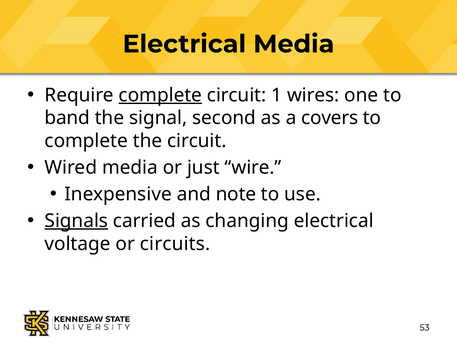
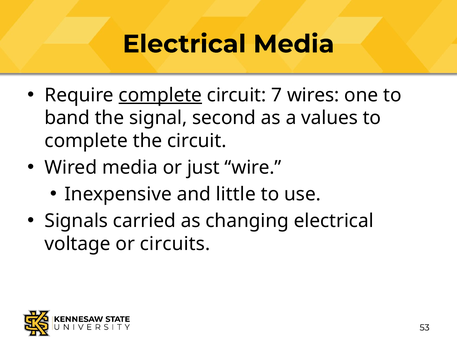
1: 1 -> 7
covers: covers -> values
note: note -> little
Signals underline: present -> none
